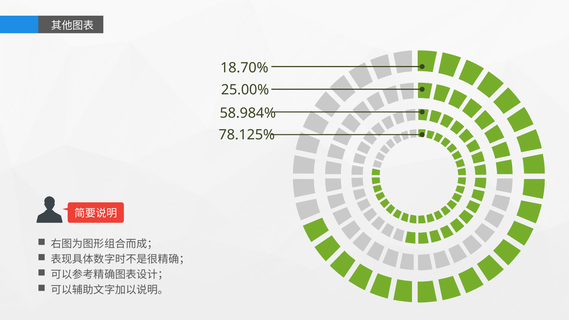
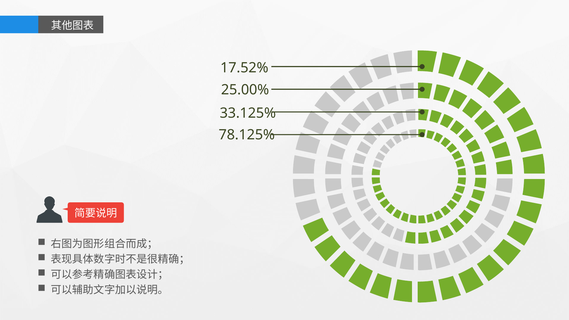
18.70%: 18.70% -> 17.52%
58.984%: 58.984% -> 33.125%
